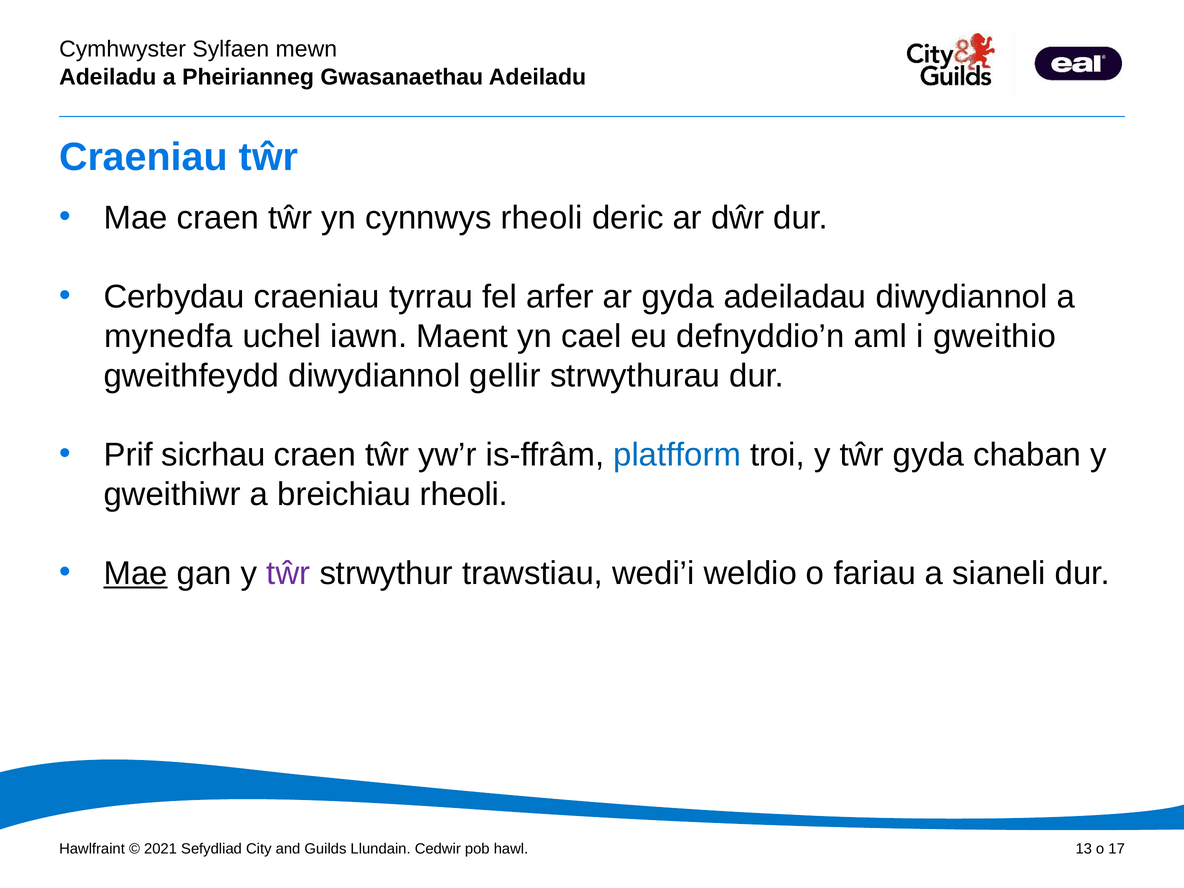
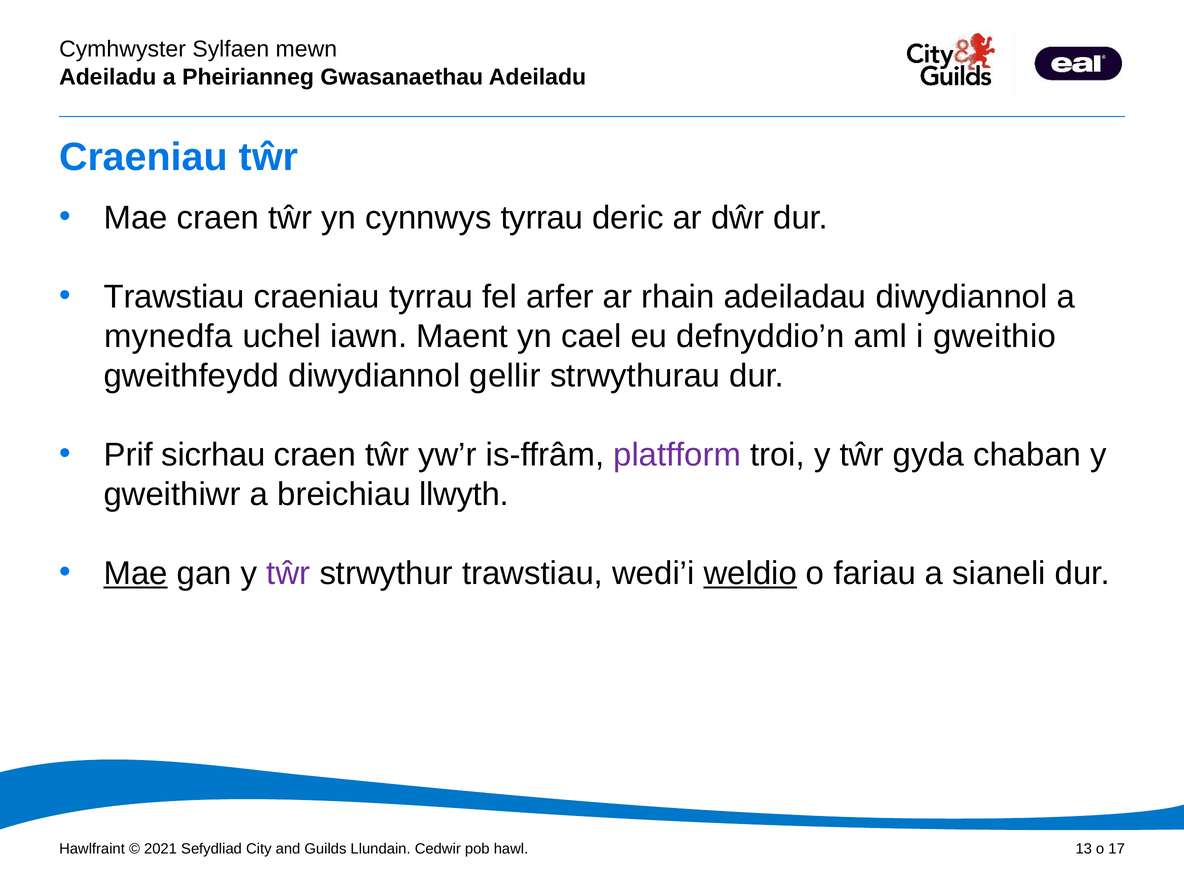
cynnwys rheoli: rheoli -> tyrrau
Cerbydau at (174, 297): Cerbydau -> Trawstiau
ar gyda: gyda -> rhain
platfform colour: blue -> purple
breichiau rheoli: rheoli -> llwyth
weldio underline: none -> present
